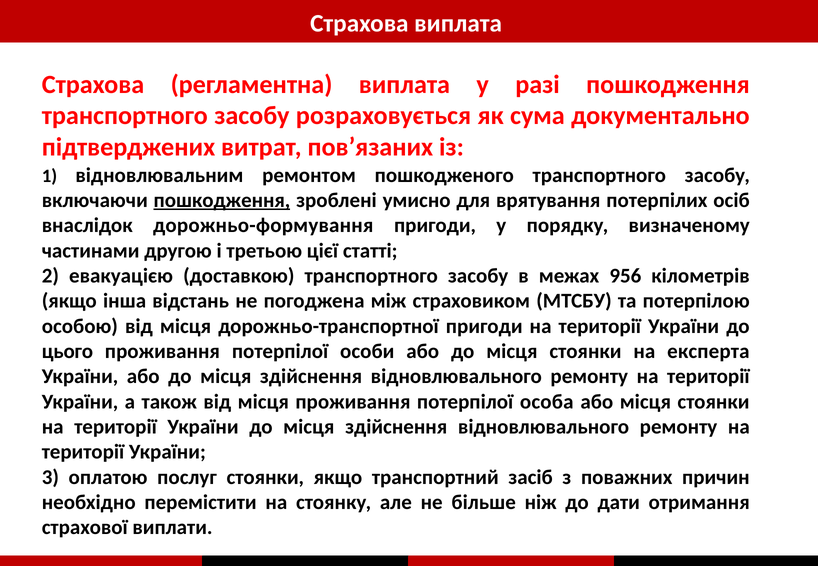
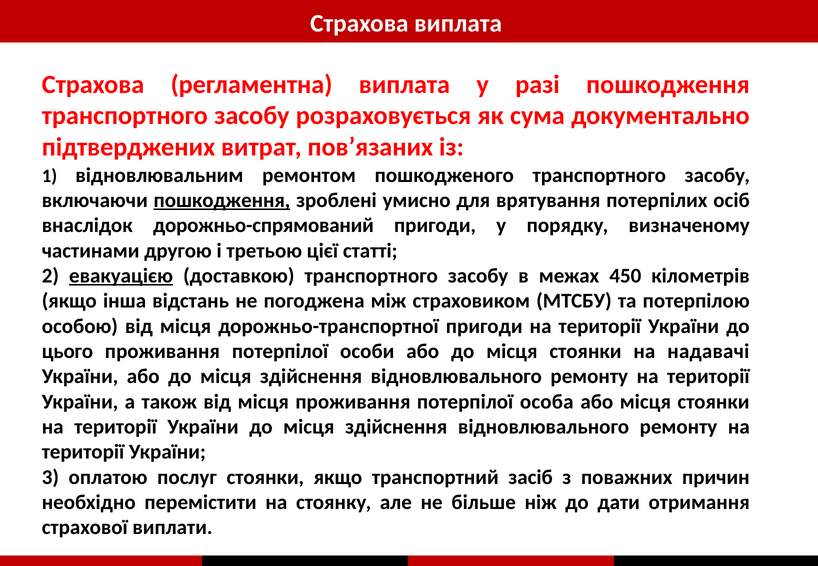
дорожньо-формування: дорожньо-формування -> дорожньо-спрямований
евакуацією underline: none -> present
956: 956 -> 450
експерта: експерта -> надавачі
